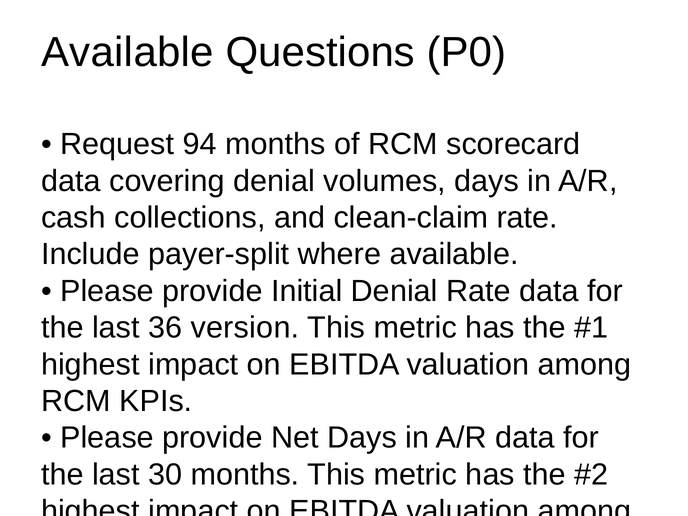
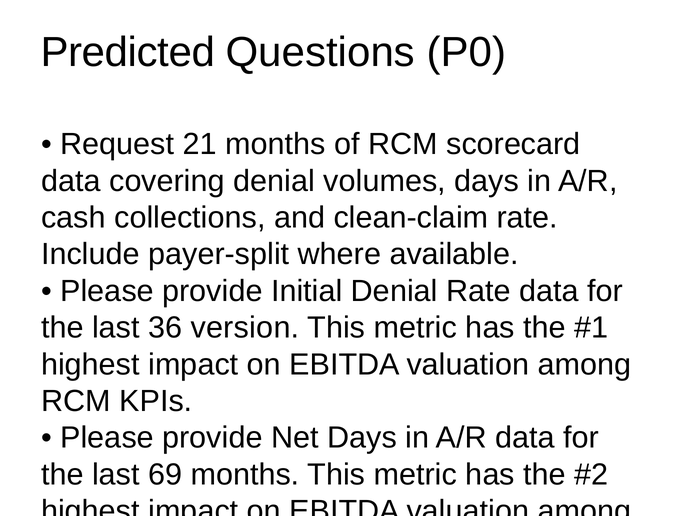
Available at (127, 52): Available -> Predicted
94: 94 -> 21
30: 30 -> 69
